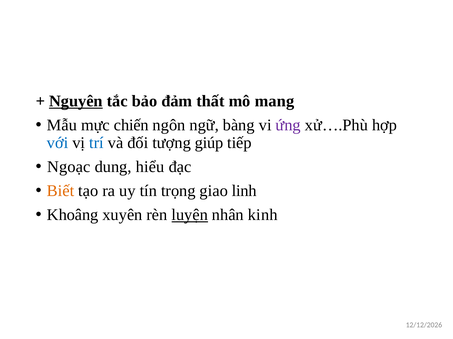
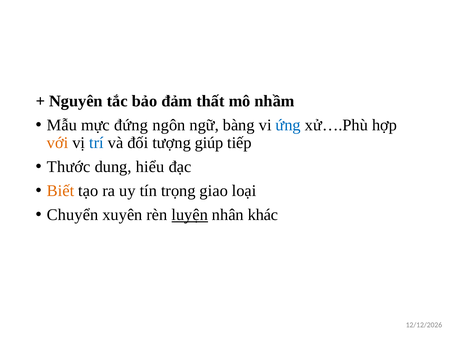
Nguyên underline: present -> none
mang: mang -> nhầm
chiến: chiến -> đứng
ứng colour: purple -> blue
với colour: blue -> orange
Ngoạc: Ngoạc -> Thước
linh: linh -> loại
Khoâng: Khoâng -> Chuyển
kinh: kinh -> khác
